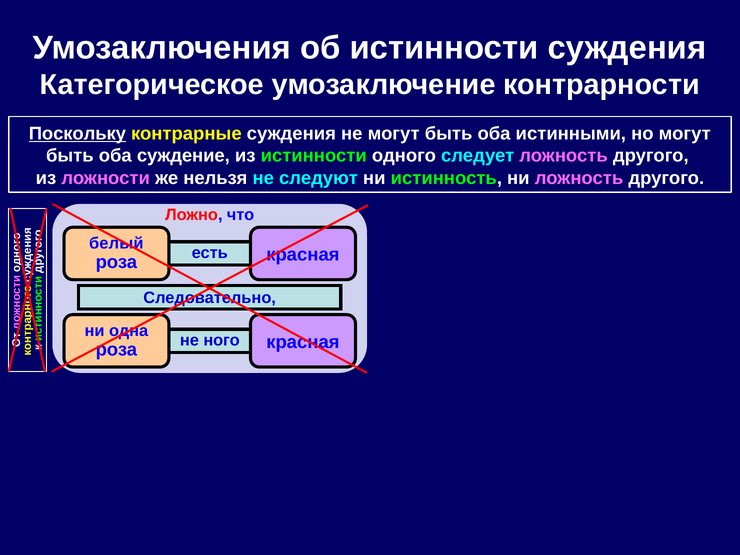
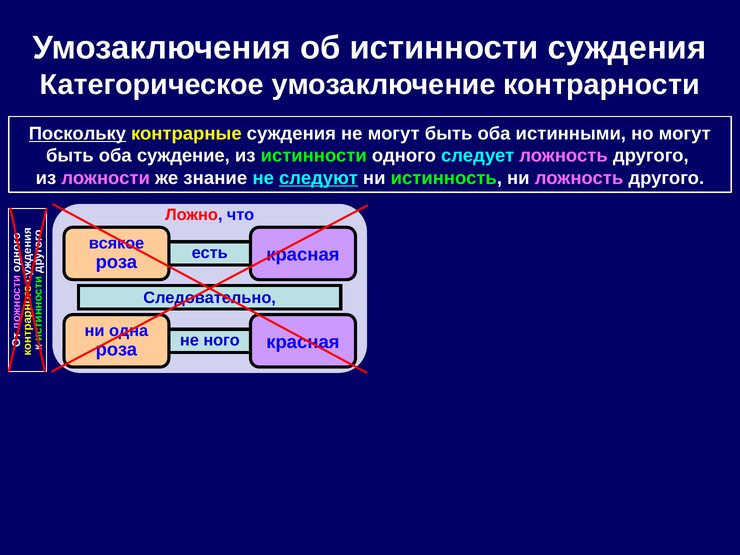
нельзя: нельзя -> знание
следуют underline: none -> present
белый: белый -> всякое
